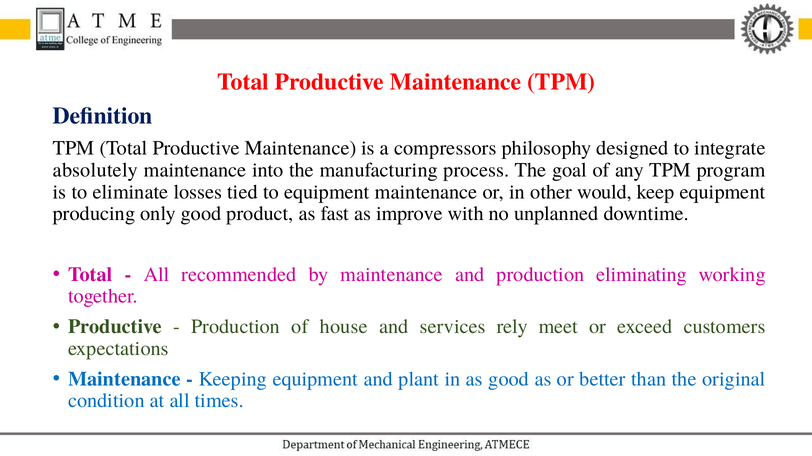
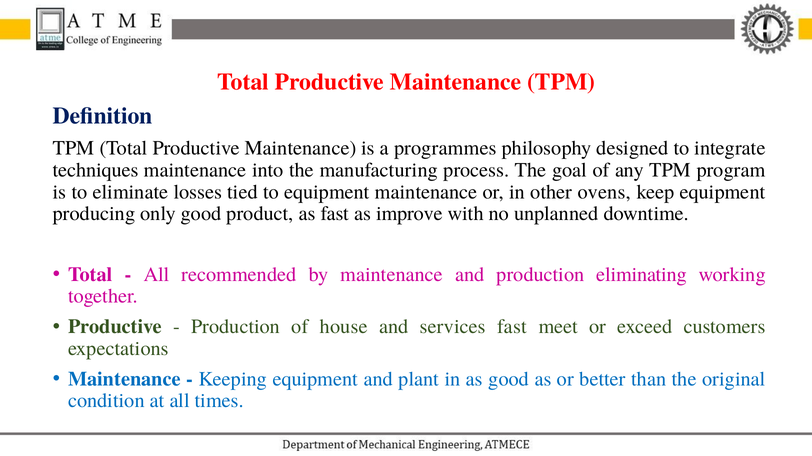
compressors: compressors -> programmes
absolutely: absolutely -> techniques
would: would -> ovens
services rely: rely -> fast
